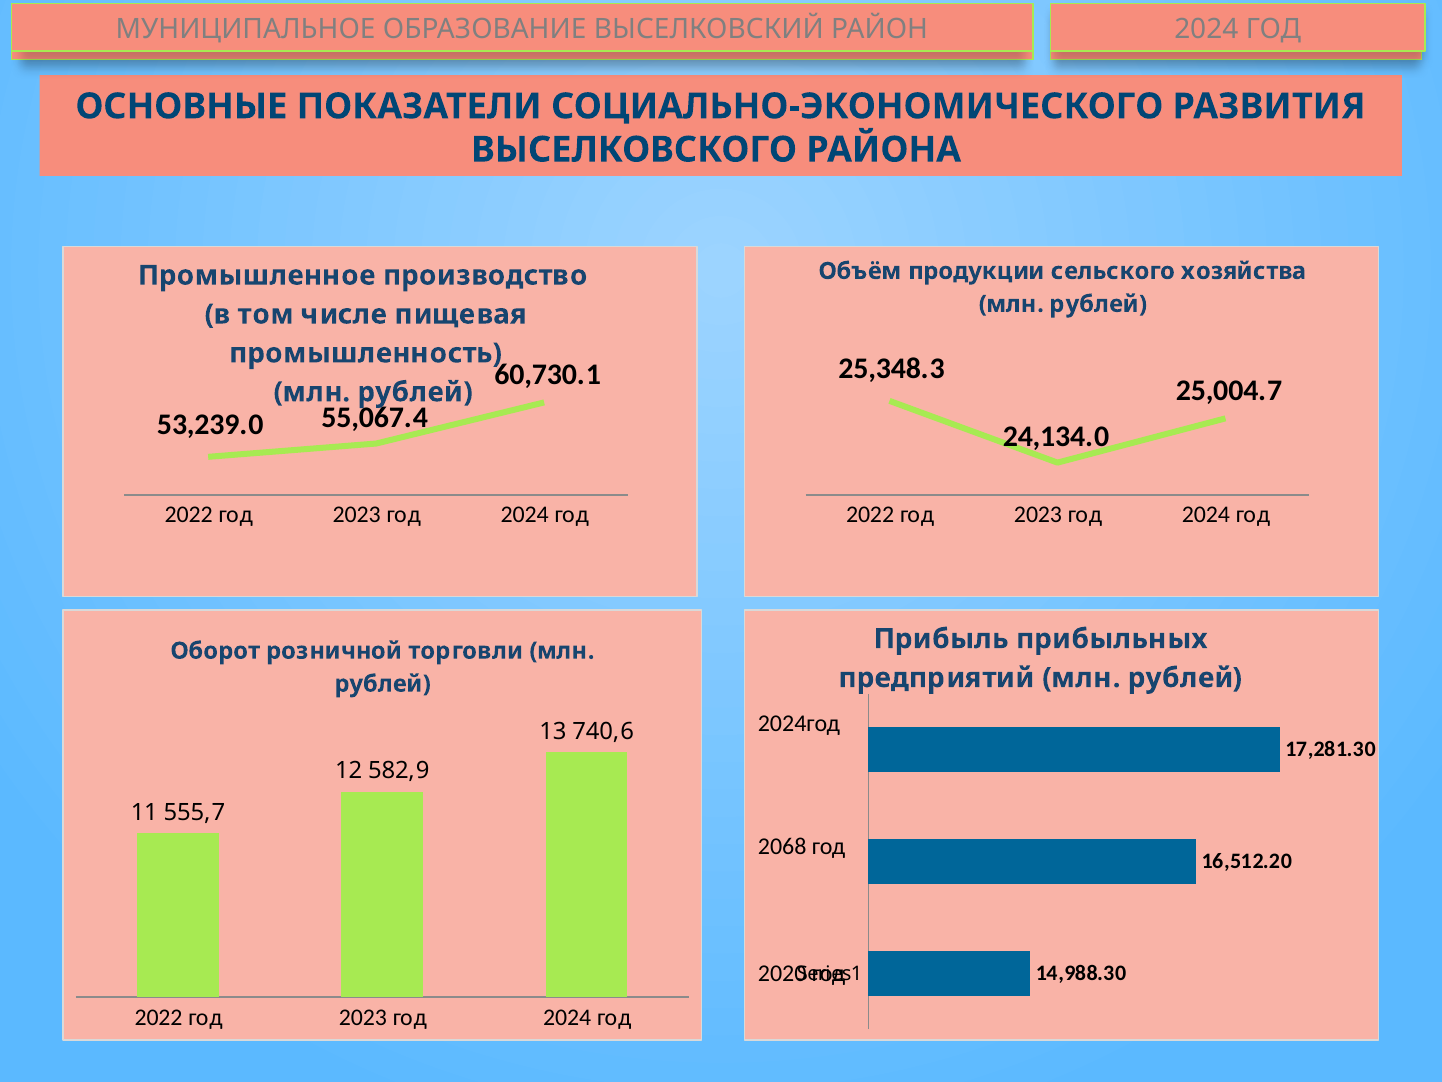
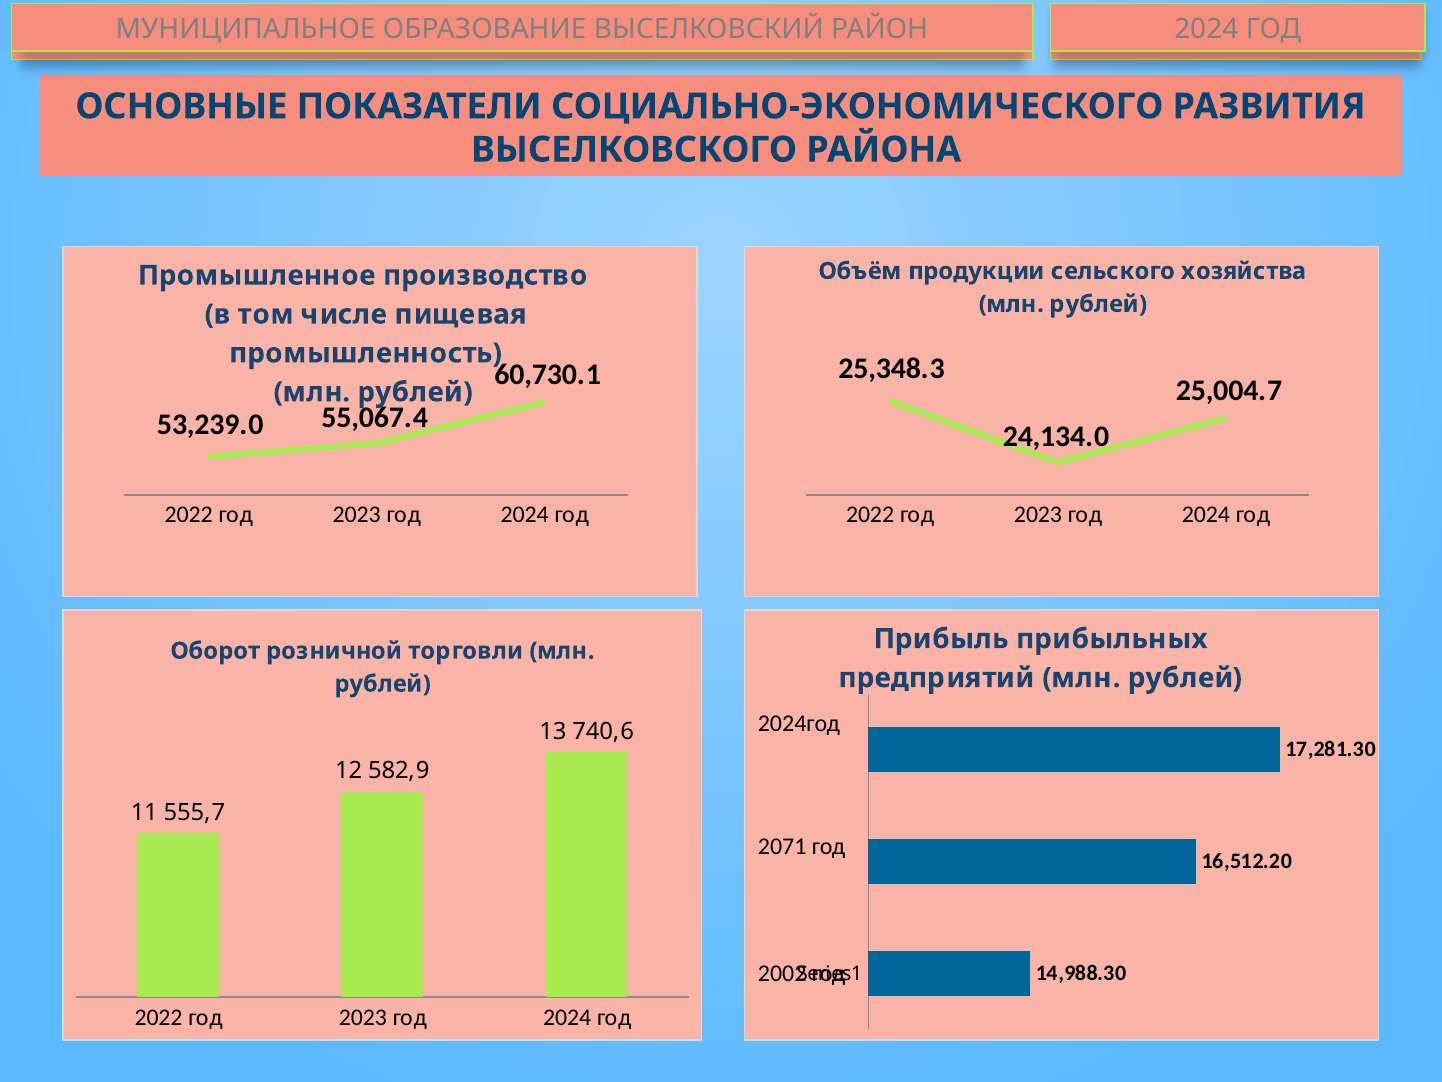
2068: 2068 -> 2071
2020: 2020 -> 2002
